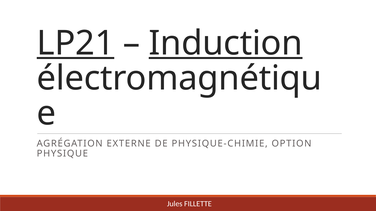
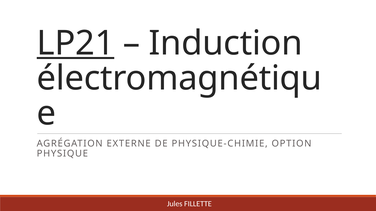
Induction underline: present -> none
